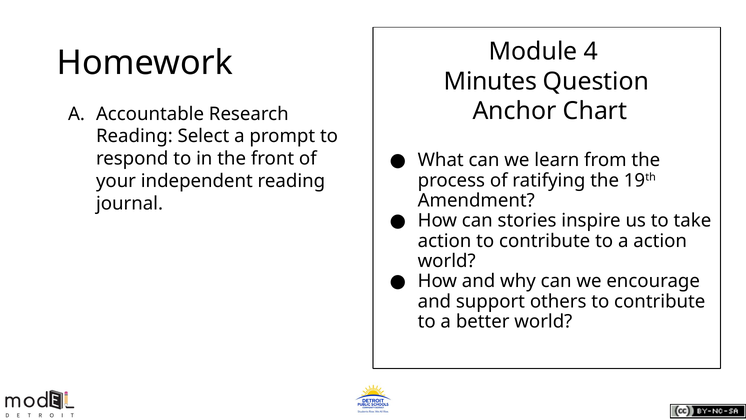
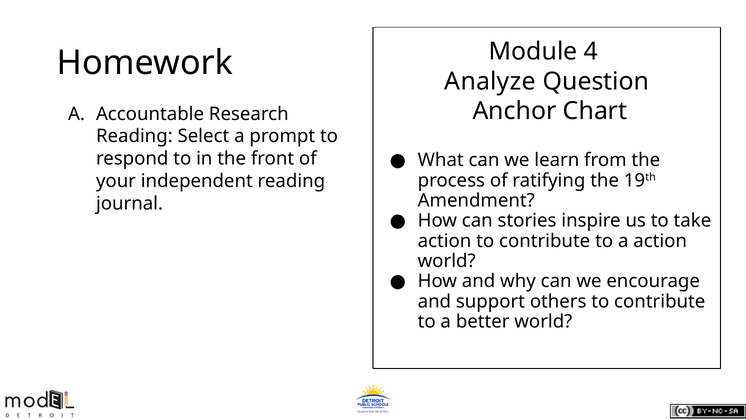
Minutes: Minutes -> Analyze
